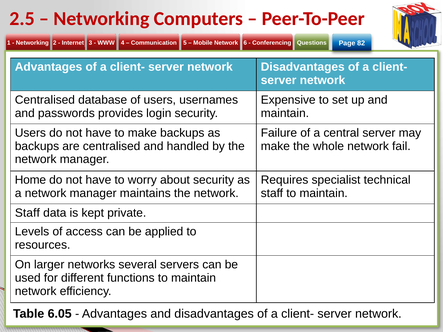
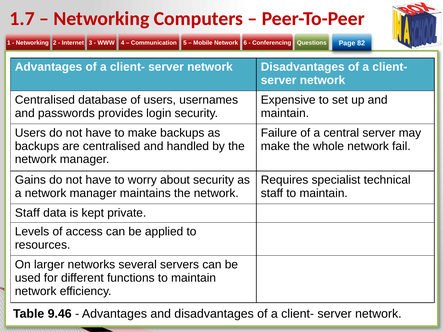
2.5: 2.5 -> 1.7
Home: Home -> Gains
6.05: 6.05 -> 9.46
